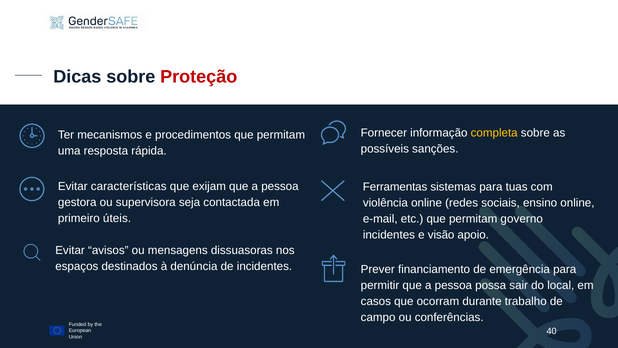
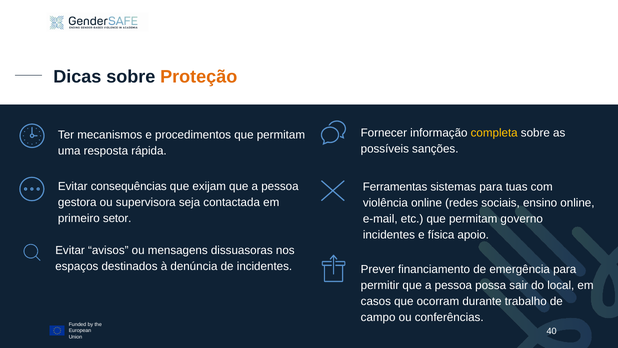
Proteção colour: red -> orange
características: características -> consequências
úteis: úteis -> setor
visão: visão -> física
